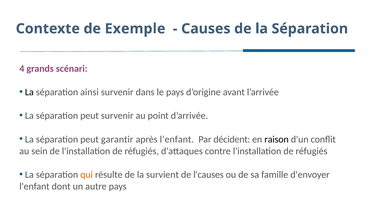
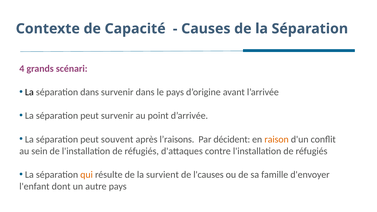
Exemple: Exemple -> Capacité
séparation ainsi: ainsi -> dans
garantir: garantir -> souvent
l’enfant: l’enfant -> l’raisons
raison colour: black -> orange
